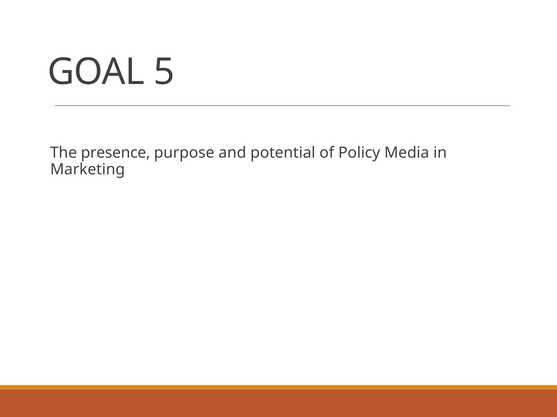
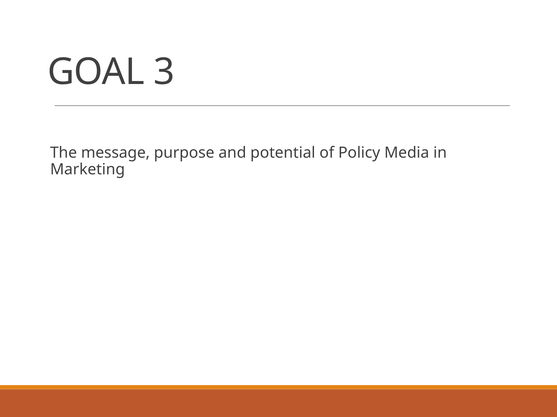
5: 5 -> 3
presence: presence -> message
